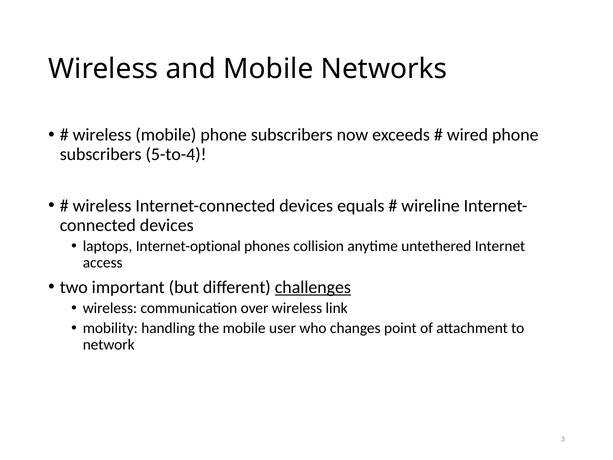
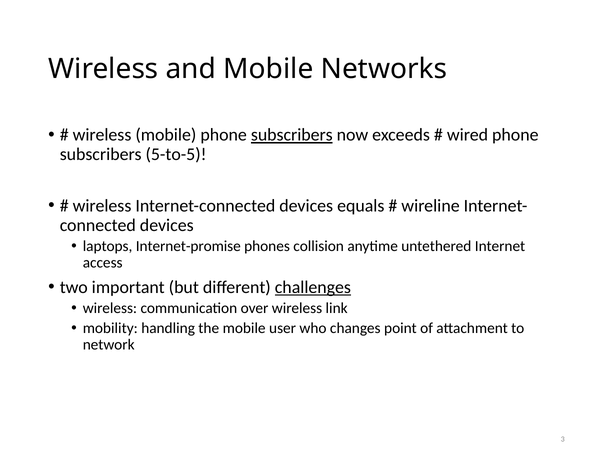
subscribers at (292, 135) underline: none -> present
5-to-4: 5-to-4 -> 5-to-5
Internet-optional: Internet-optional -> Internet-promise
